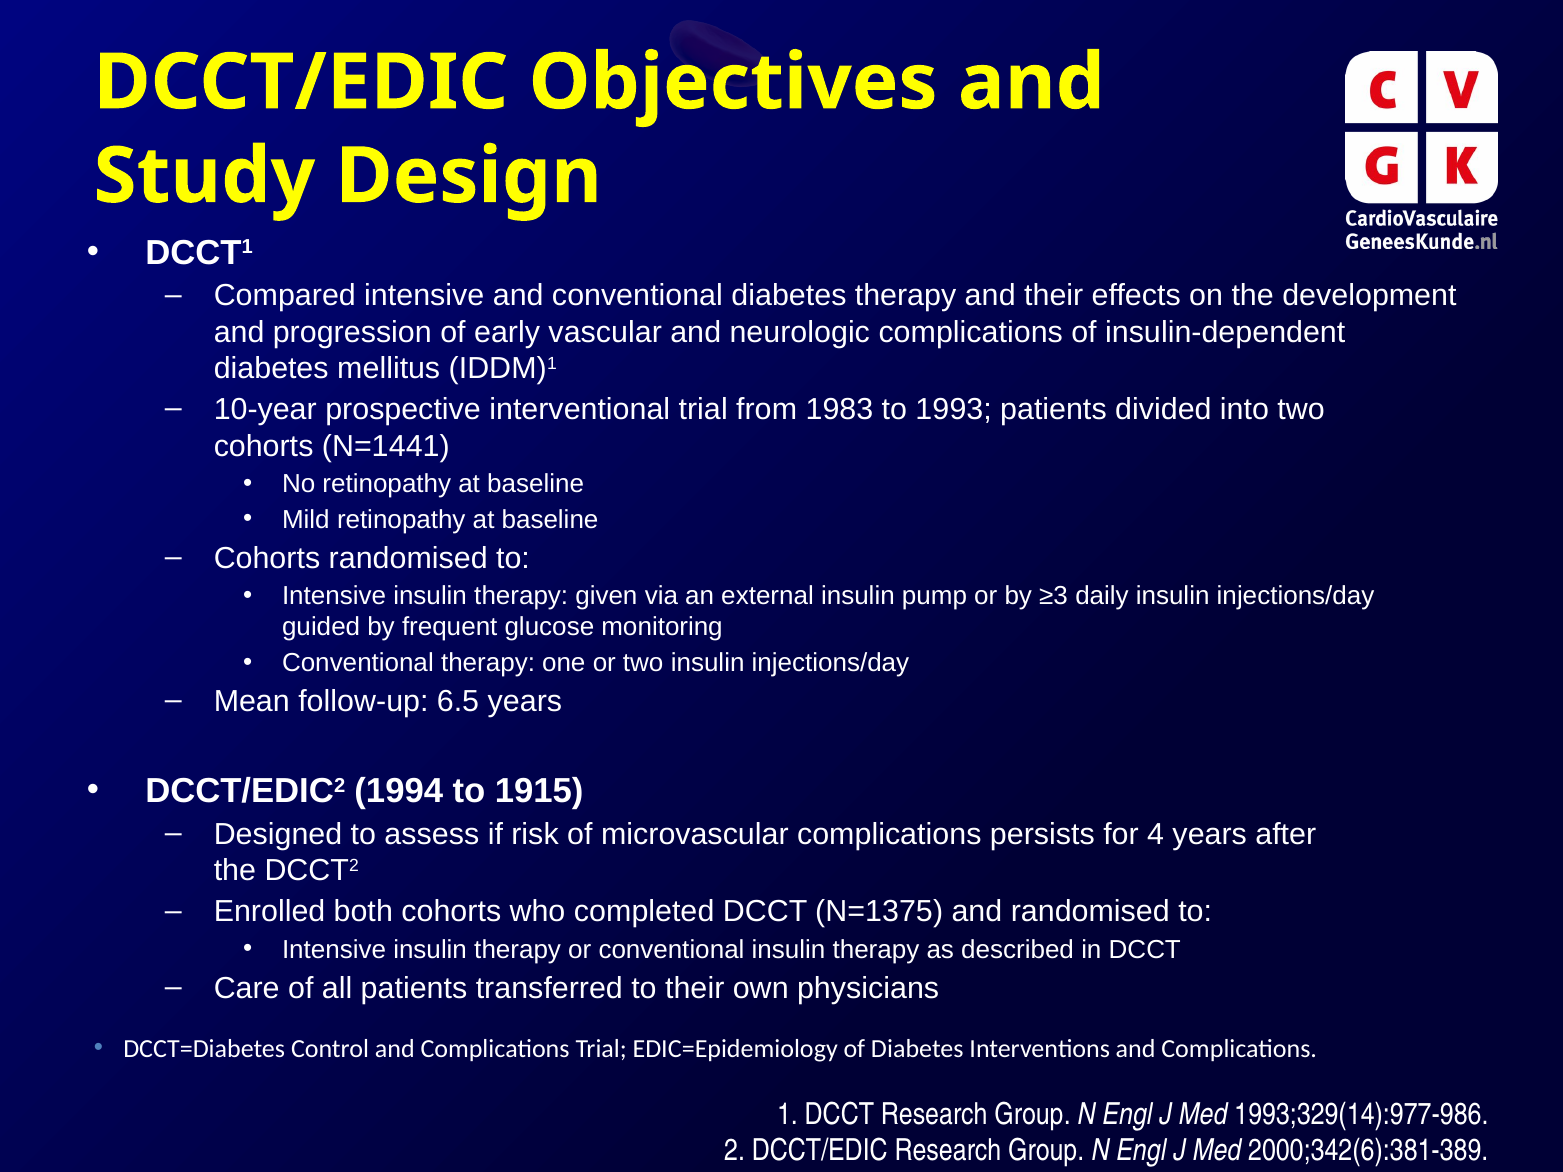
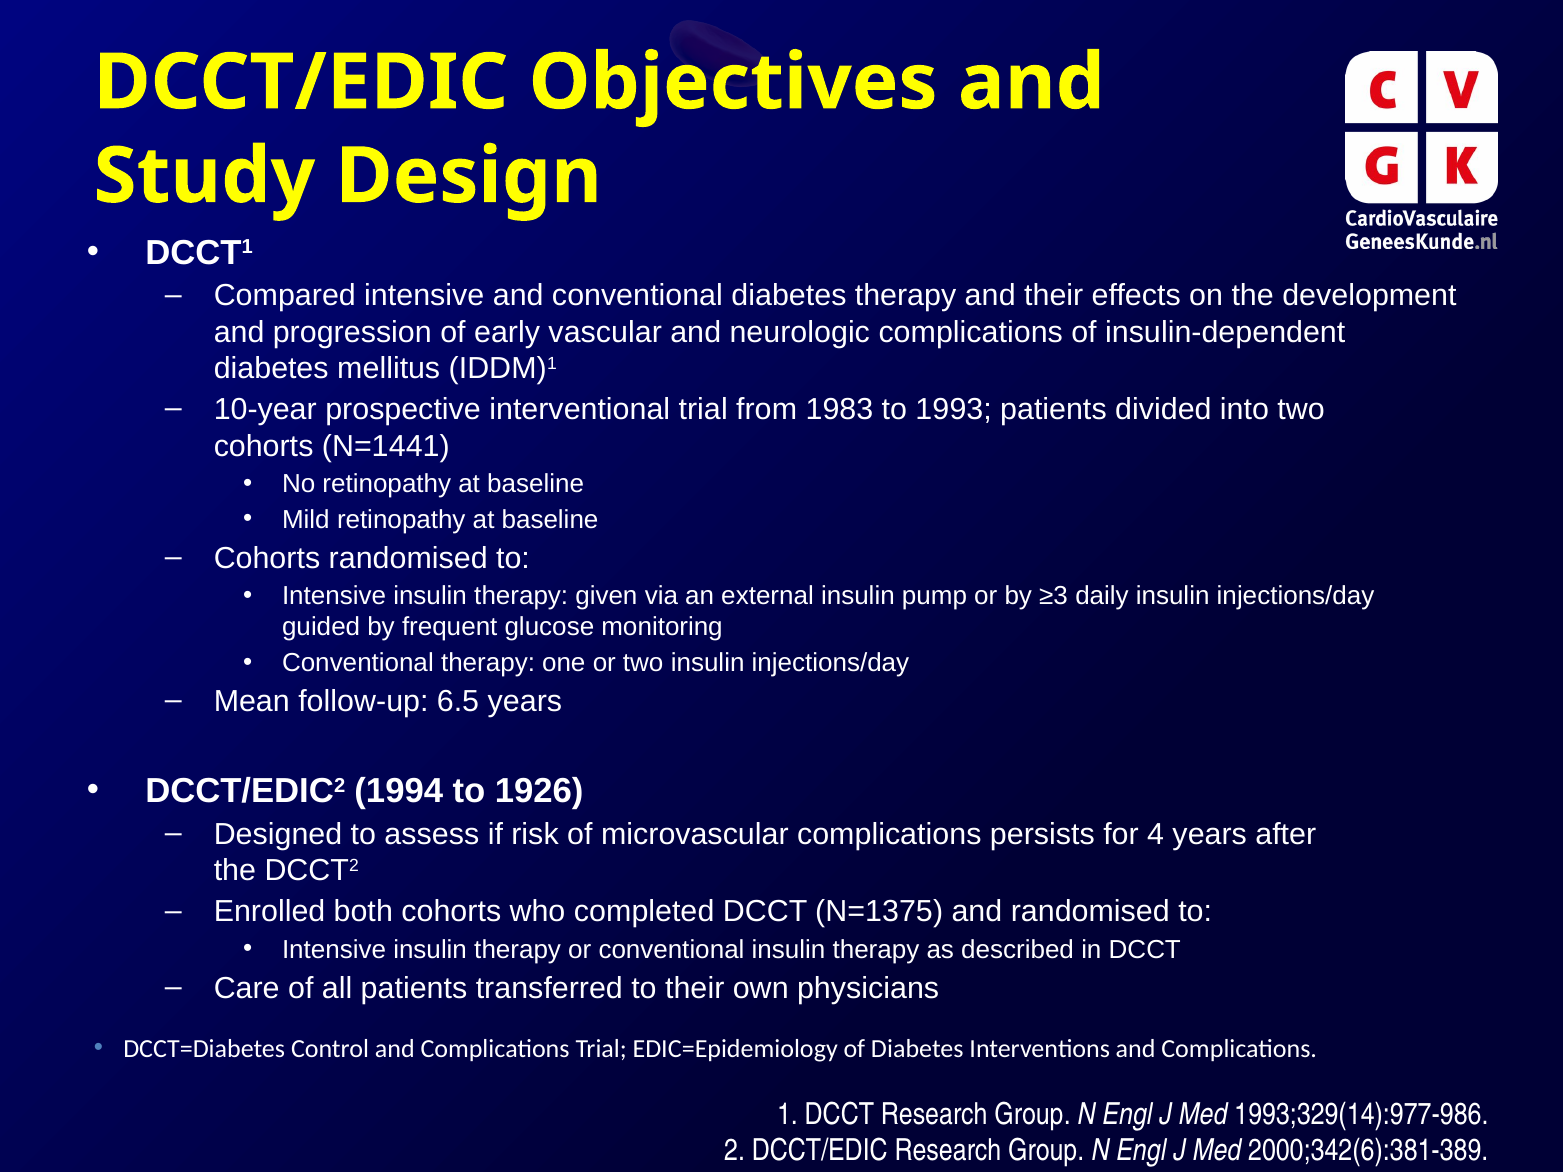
1915: 1915 -> 1926
